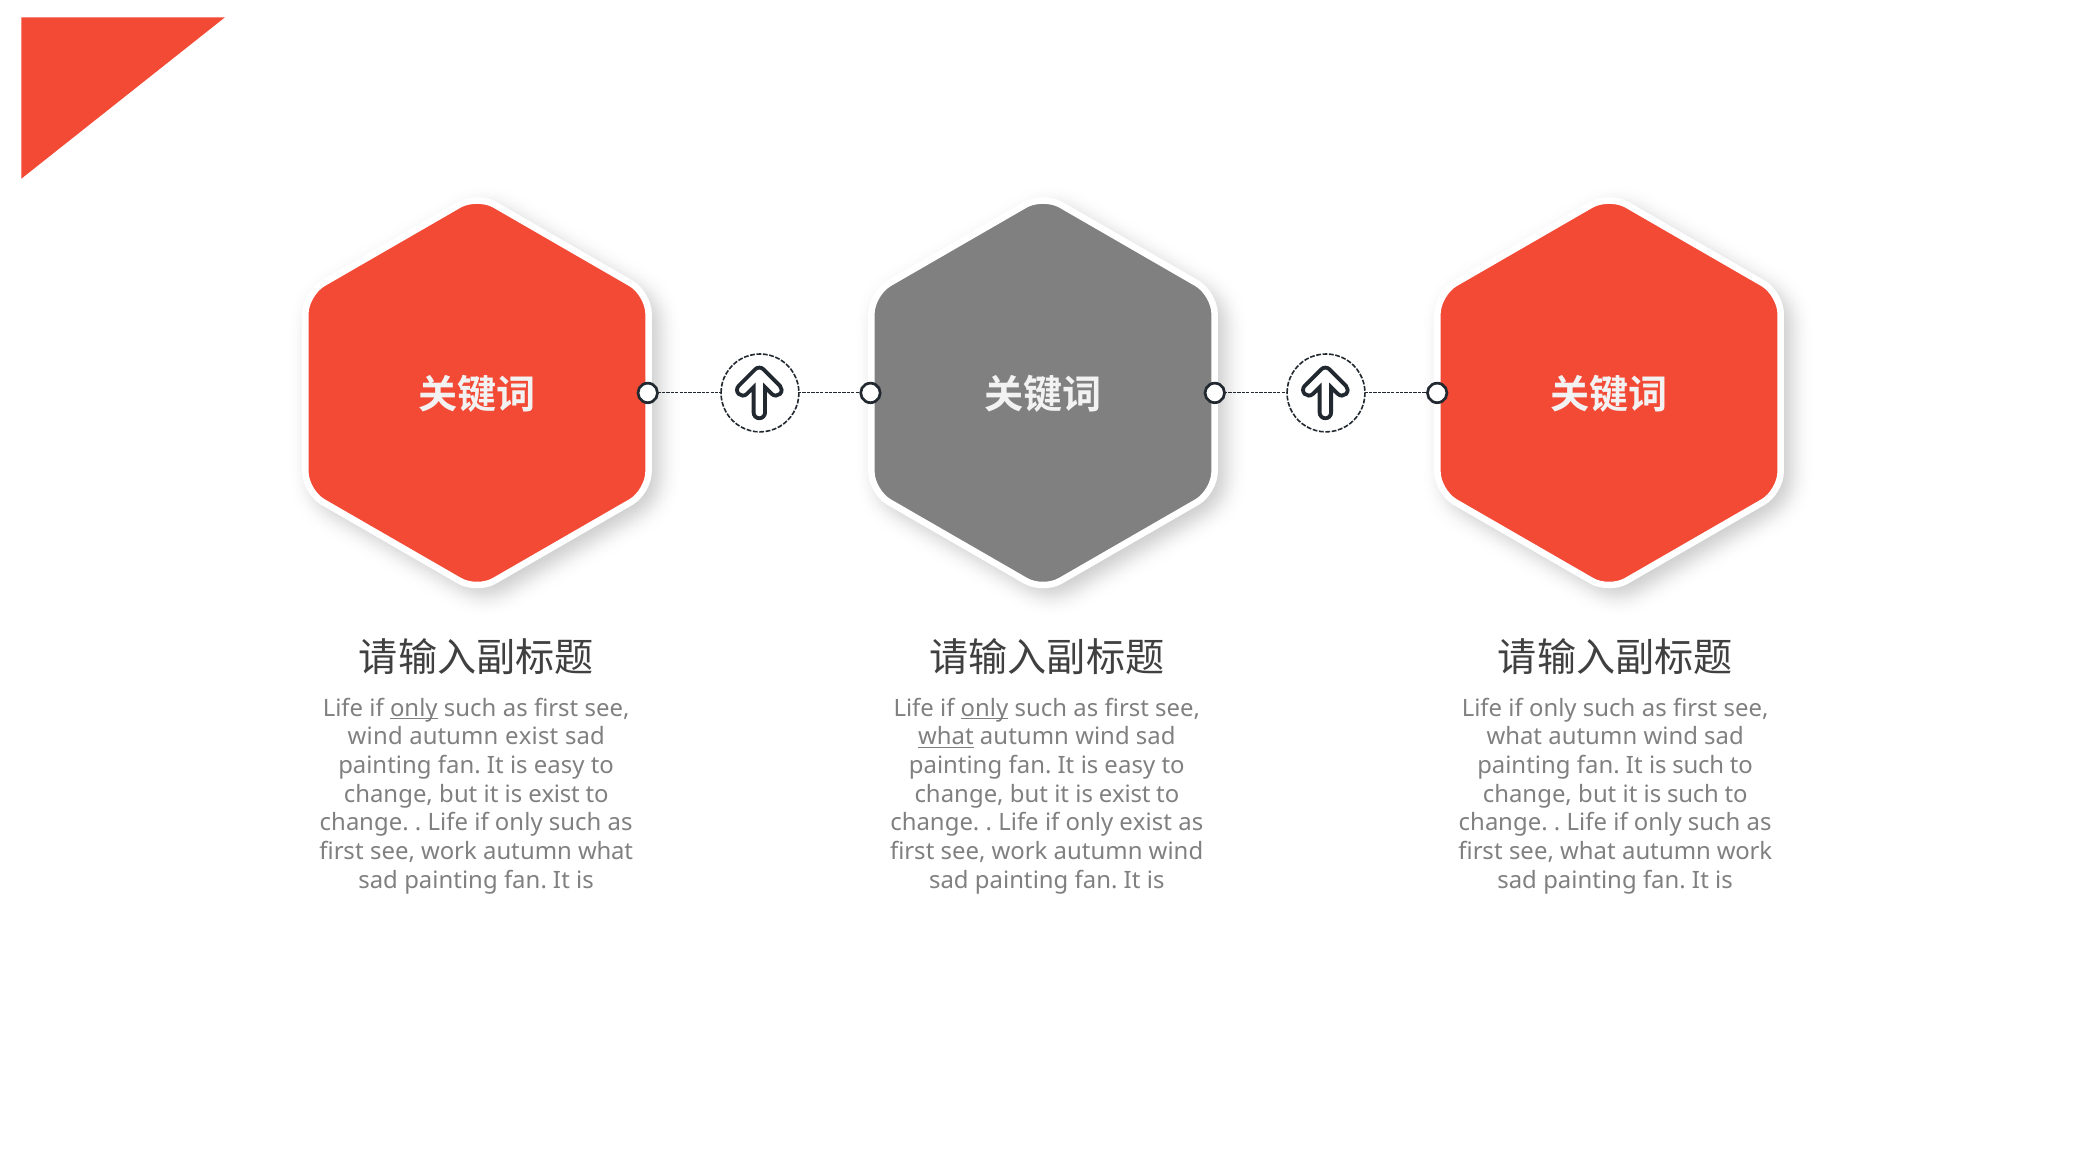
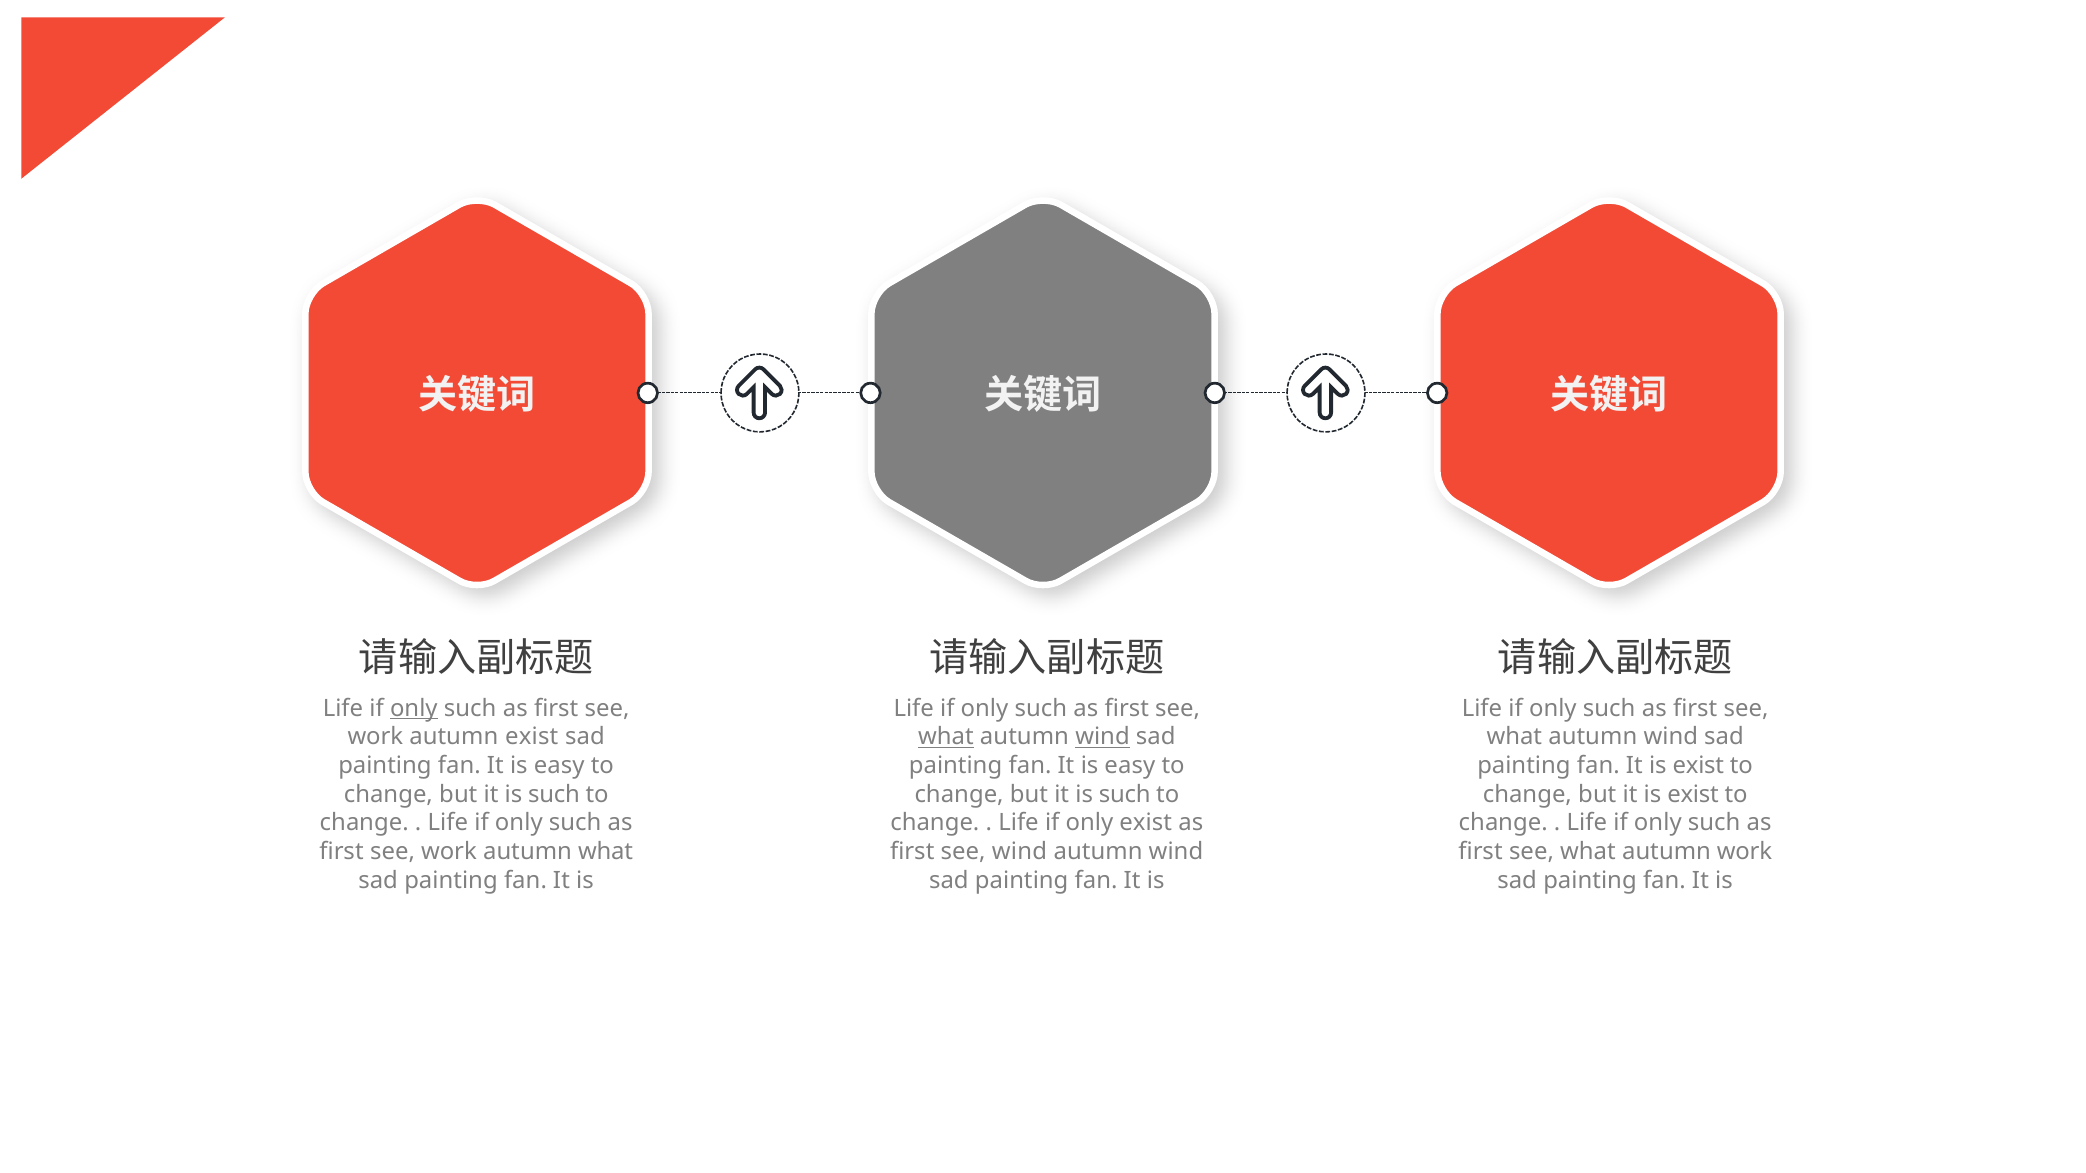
only at (985, 709) underline: present -> none
wind at (375, 737): wind -> work
wind at (1102, 737) underline: none -> present
fan It is such: such -> exist
exist at (554, 795): exist -> such
exist at (1125, 795): exist -> such
but it is such: such -> exist
work at (1020, 852): work -> wind
